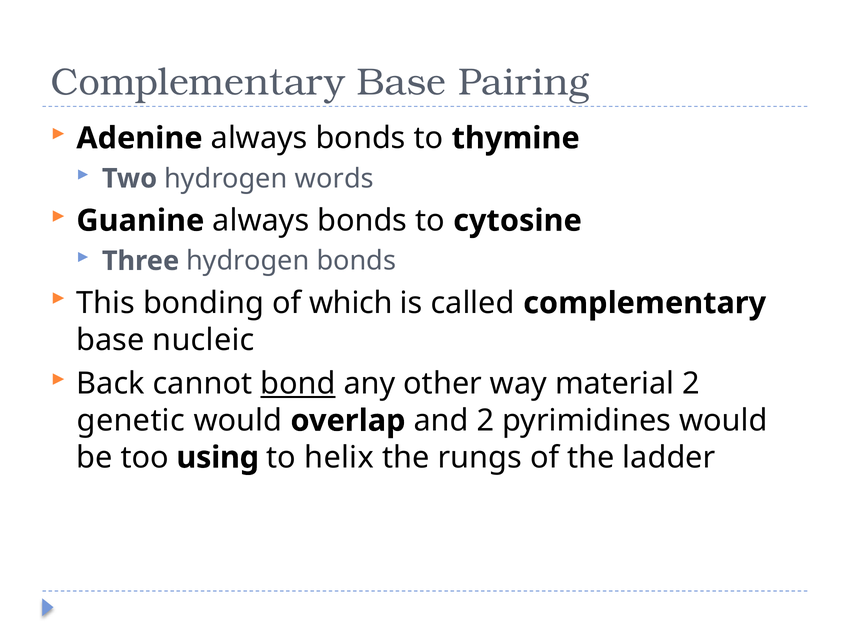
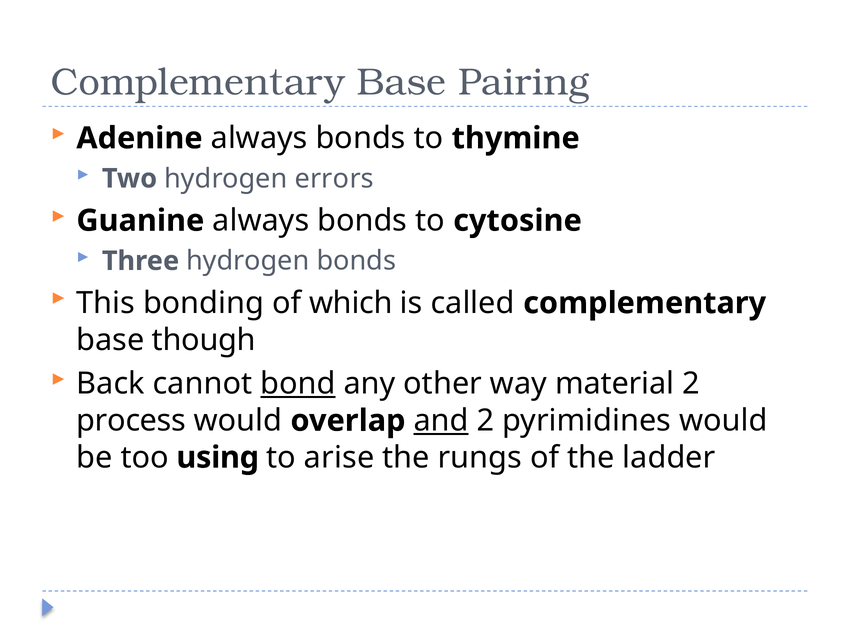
words: words -> errors
nucleic: nucleic -> though
genetic: genetic -> process
and underline: none -> present
helix: helix -> arise
